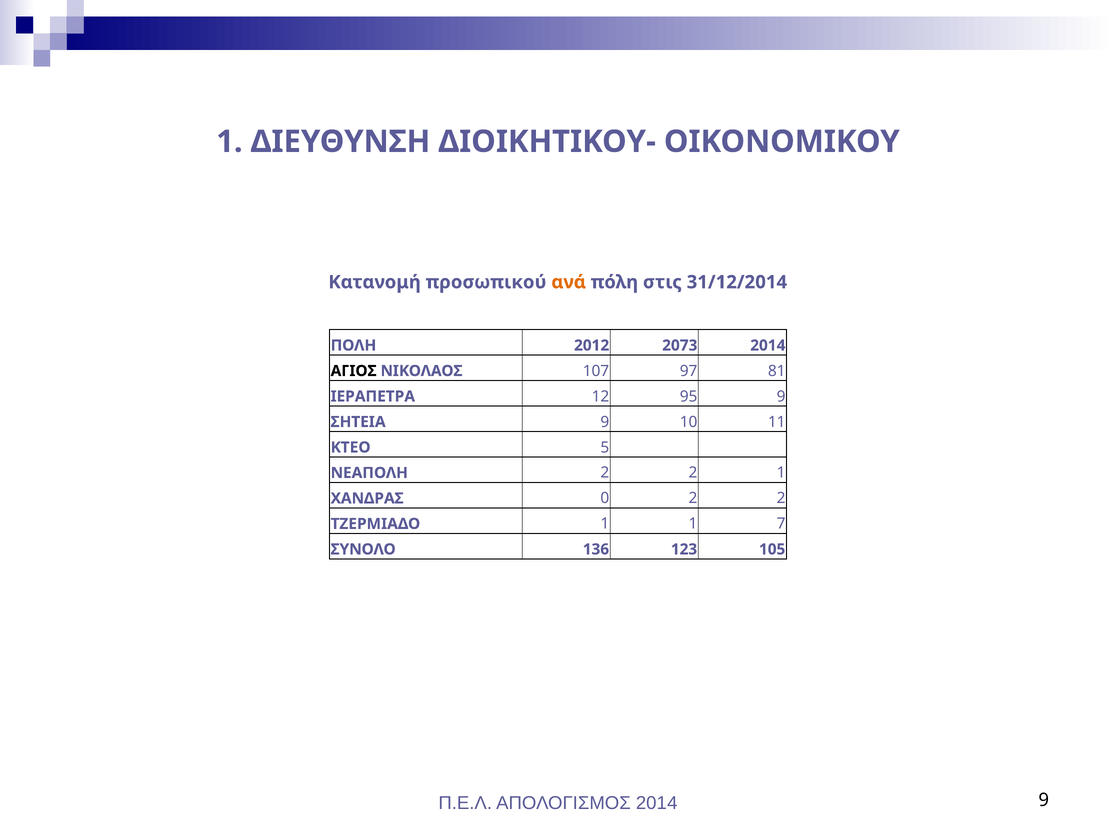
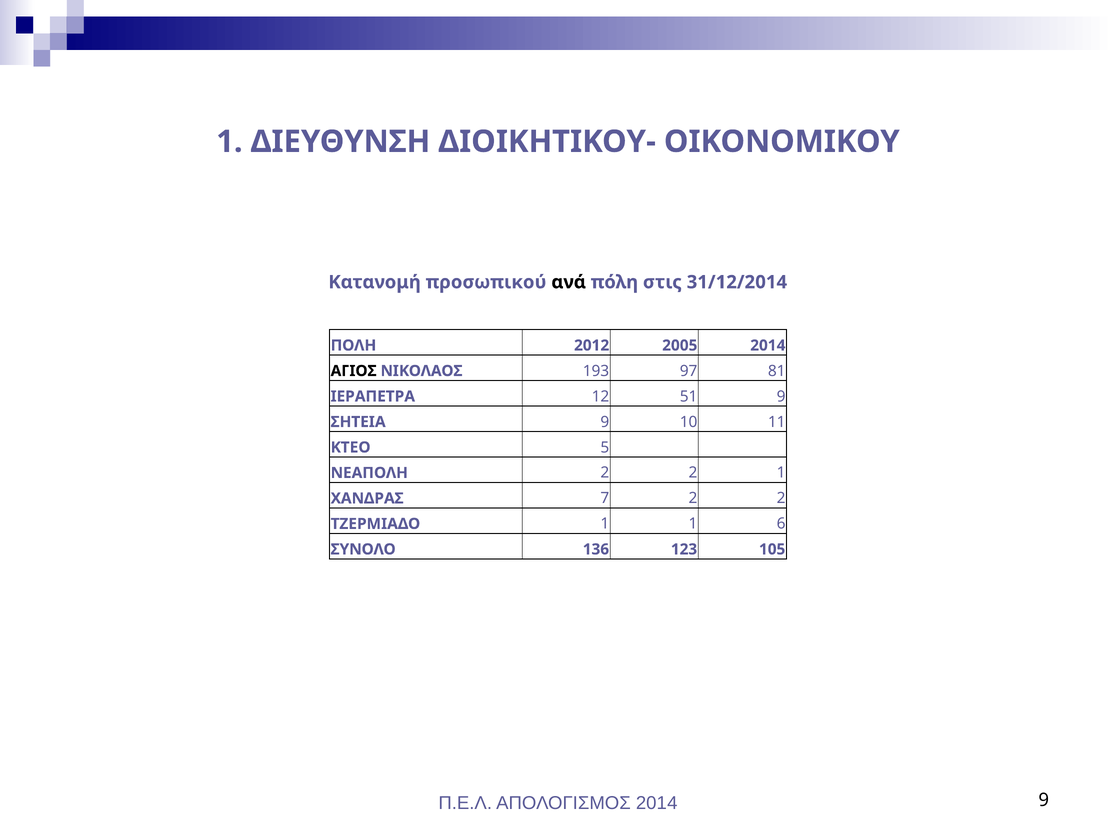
ανά colour: orange -> black
2073: 2073 -> 2005
107: 107 -> 193
95: 95 -> 51
0: 0 -> 7
7: 7 -> 6
